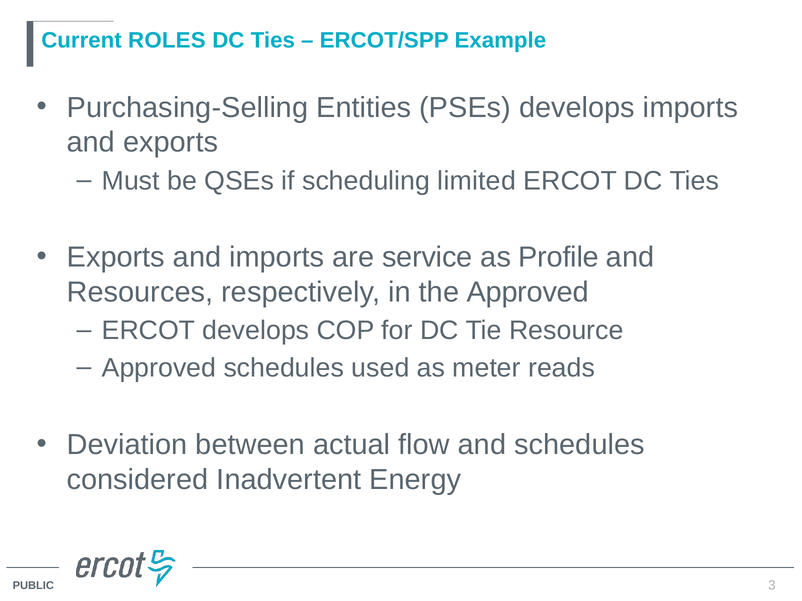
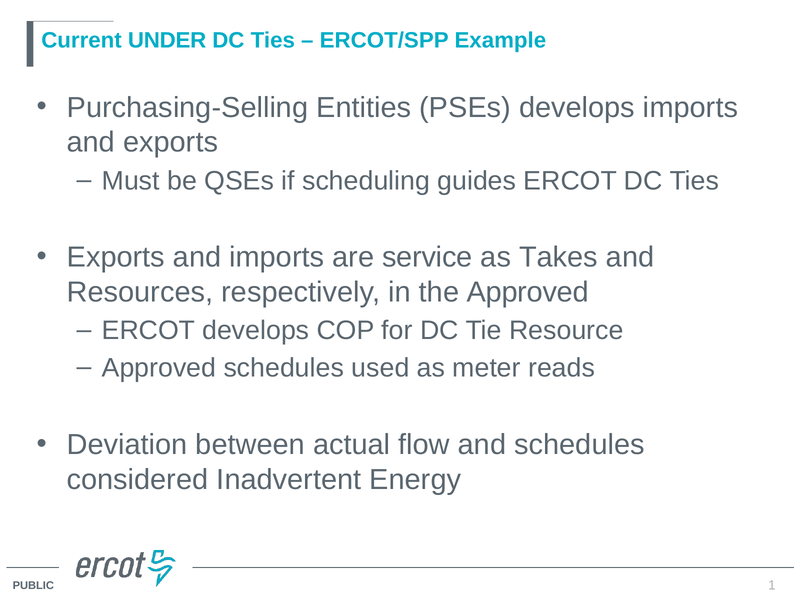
ROLES: ROLES -> UNDER
limited: limited -> guides
Profile: Profile -> Takes
3: 3 -> 1
